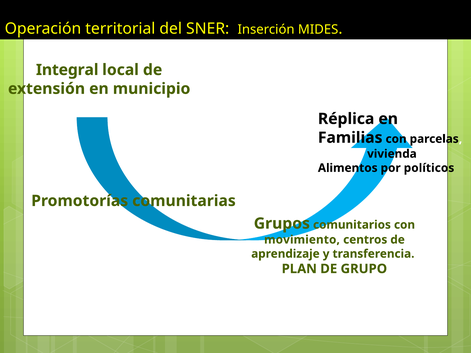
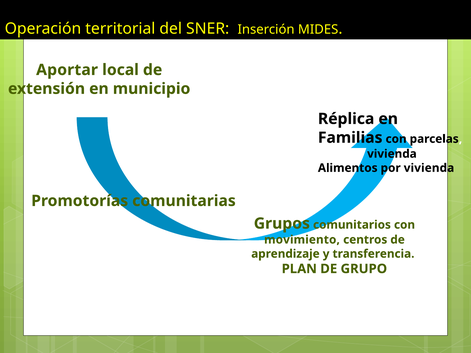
Integral: Integral -> Aportar
por políticos: políticos -> vivienda
